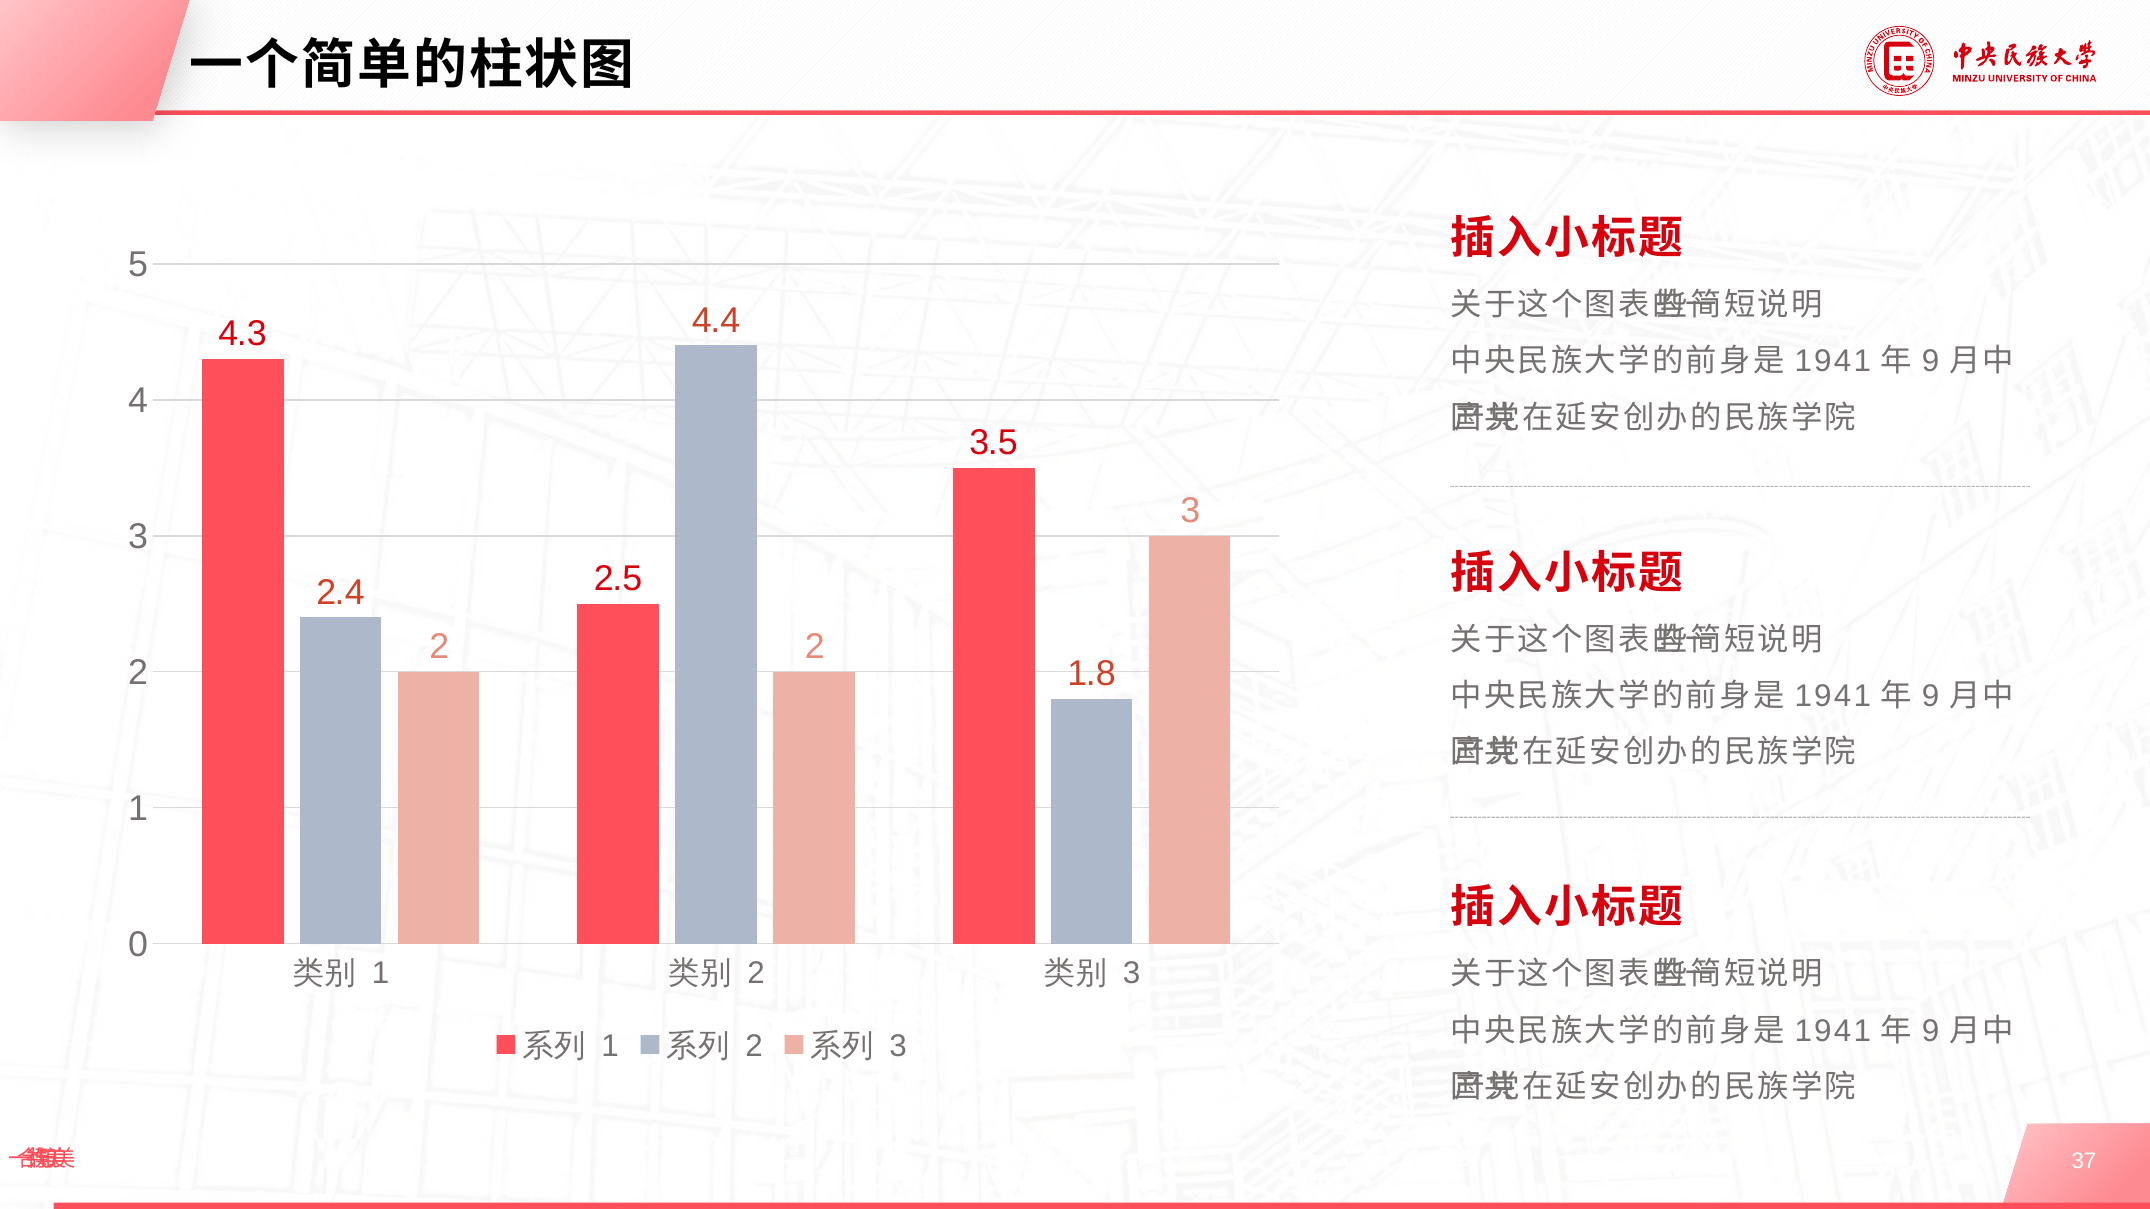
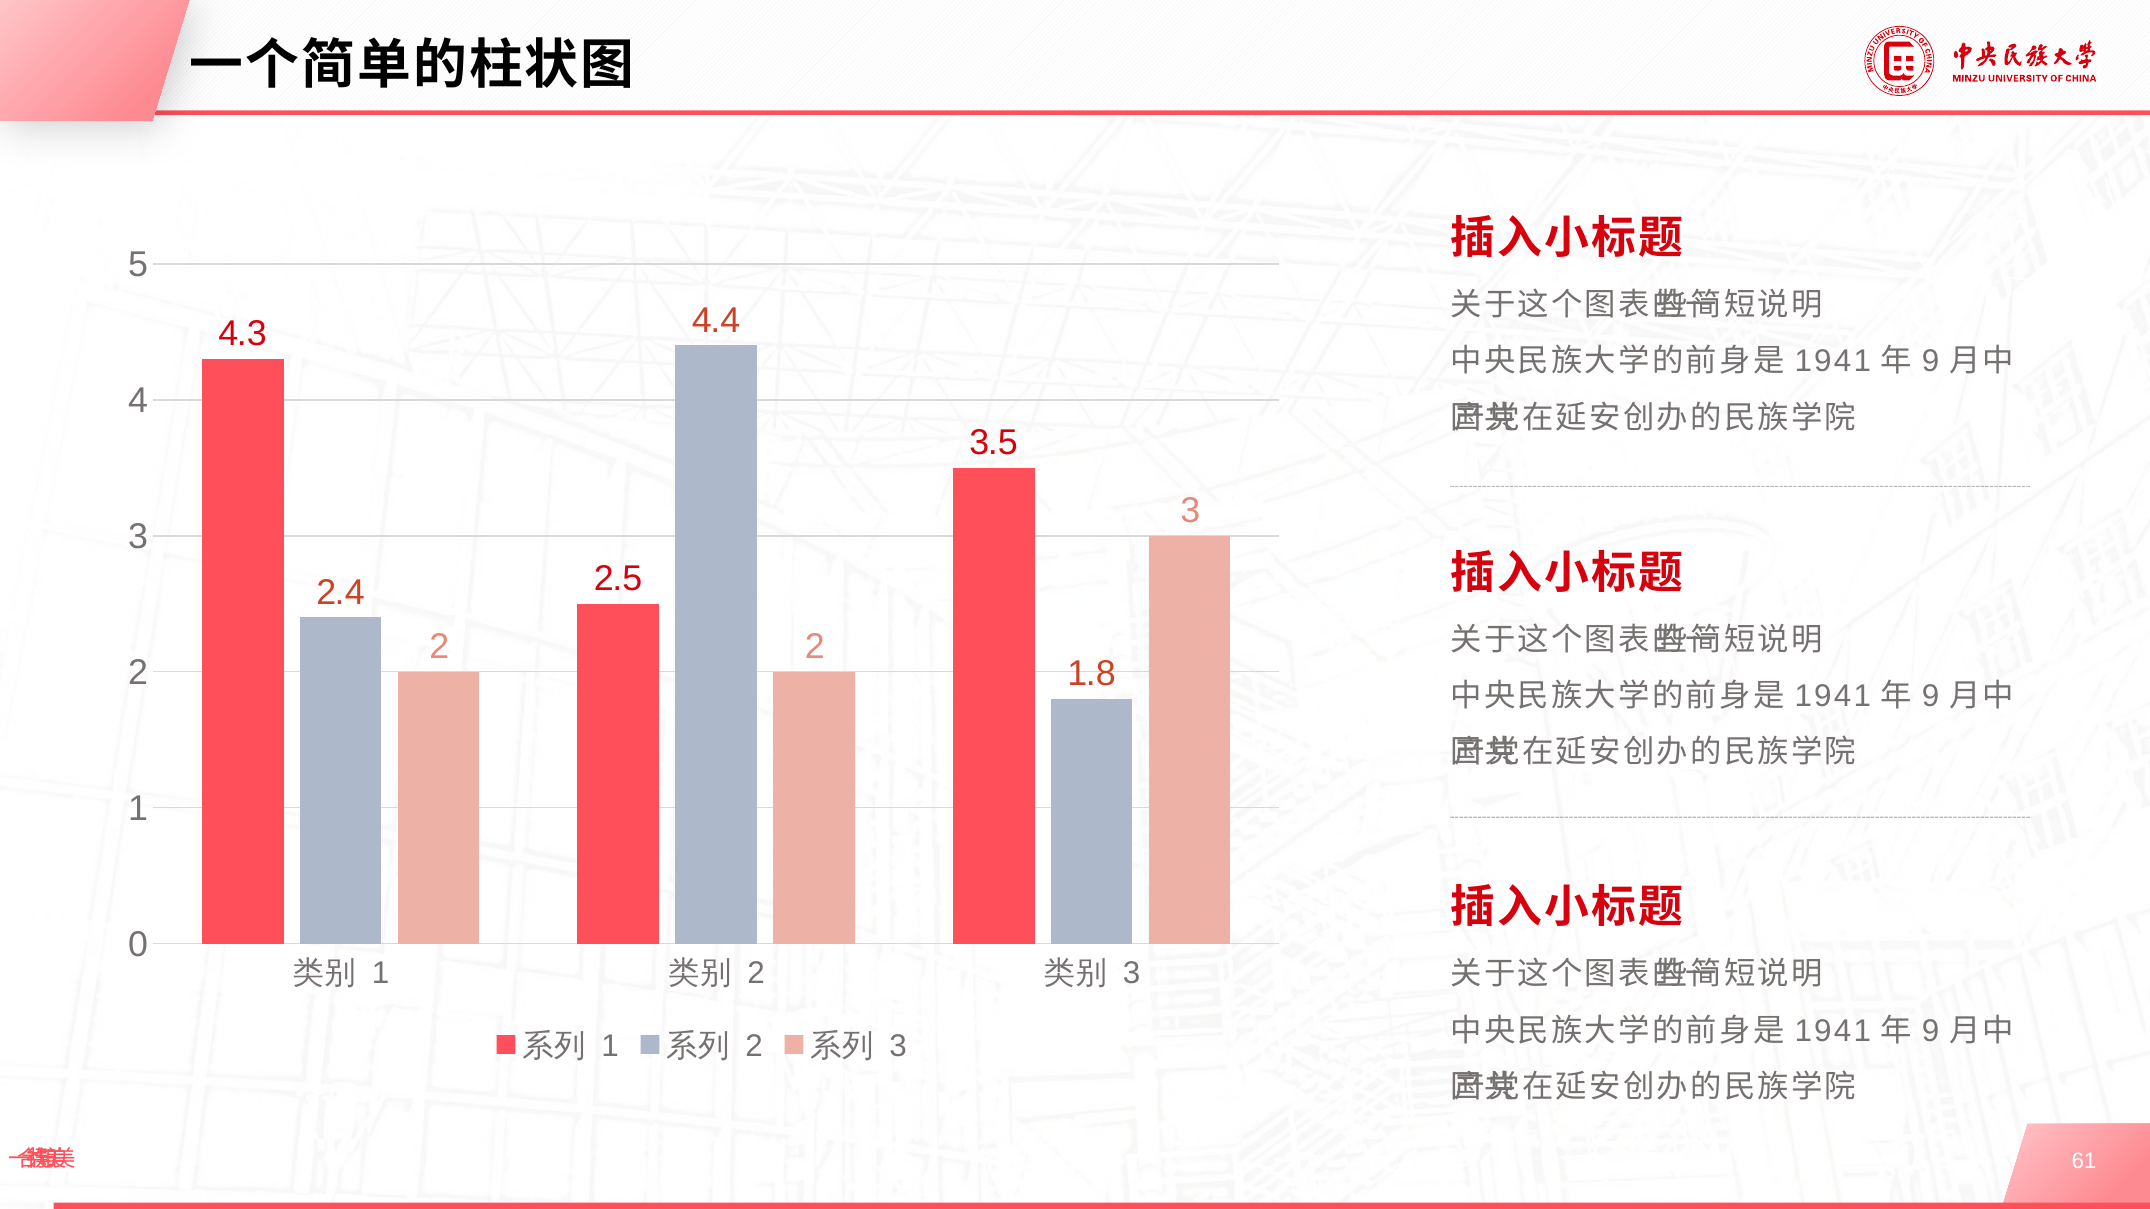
37: 37 -> 61
